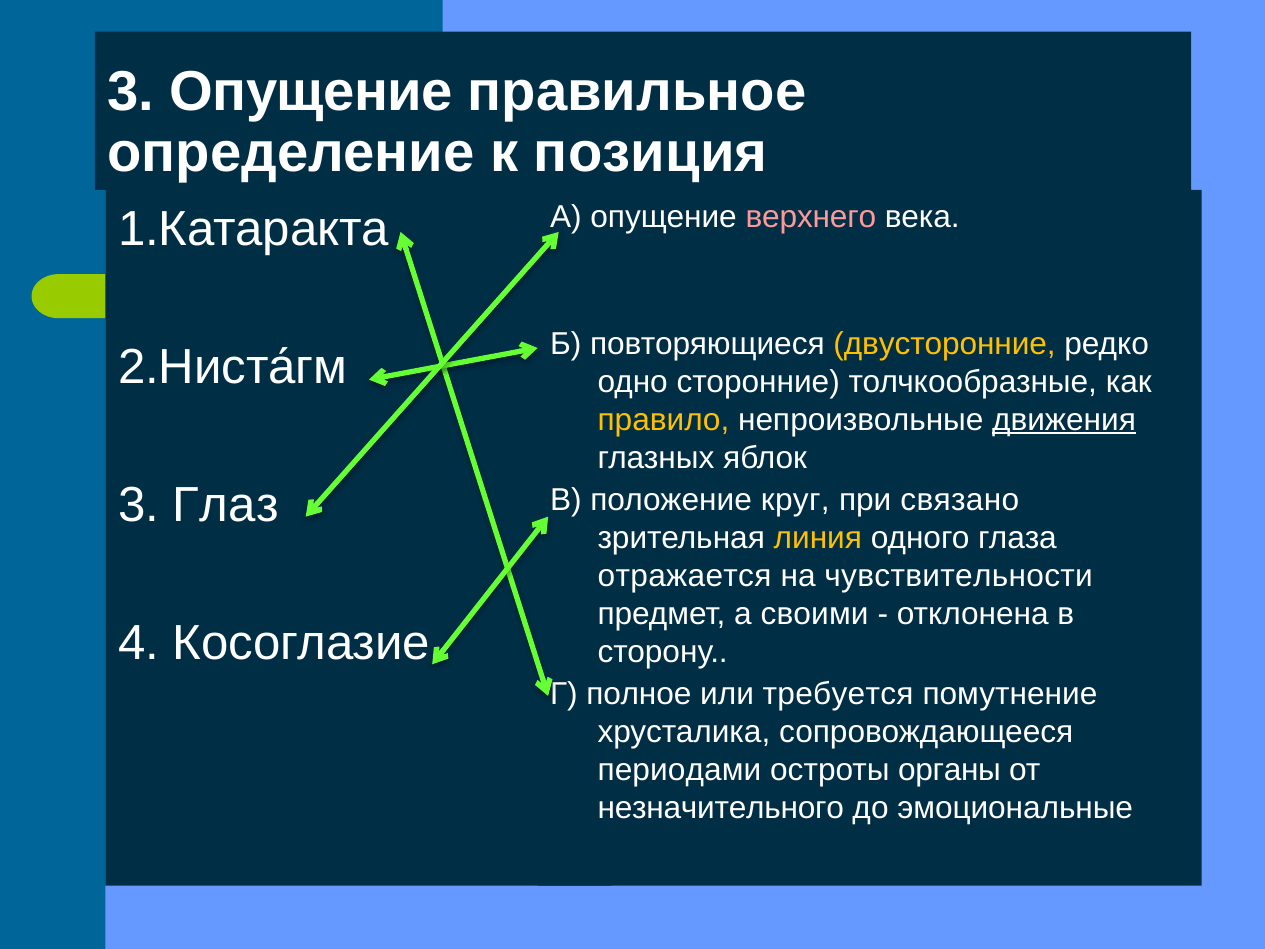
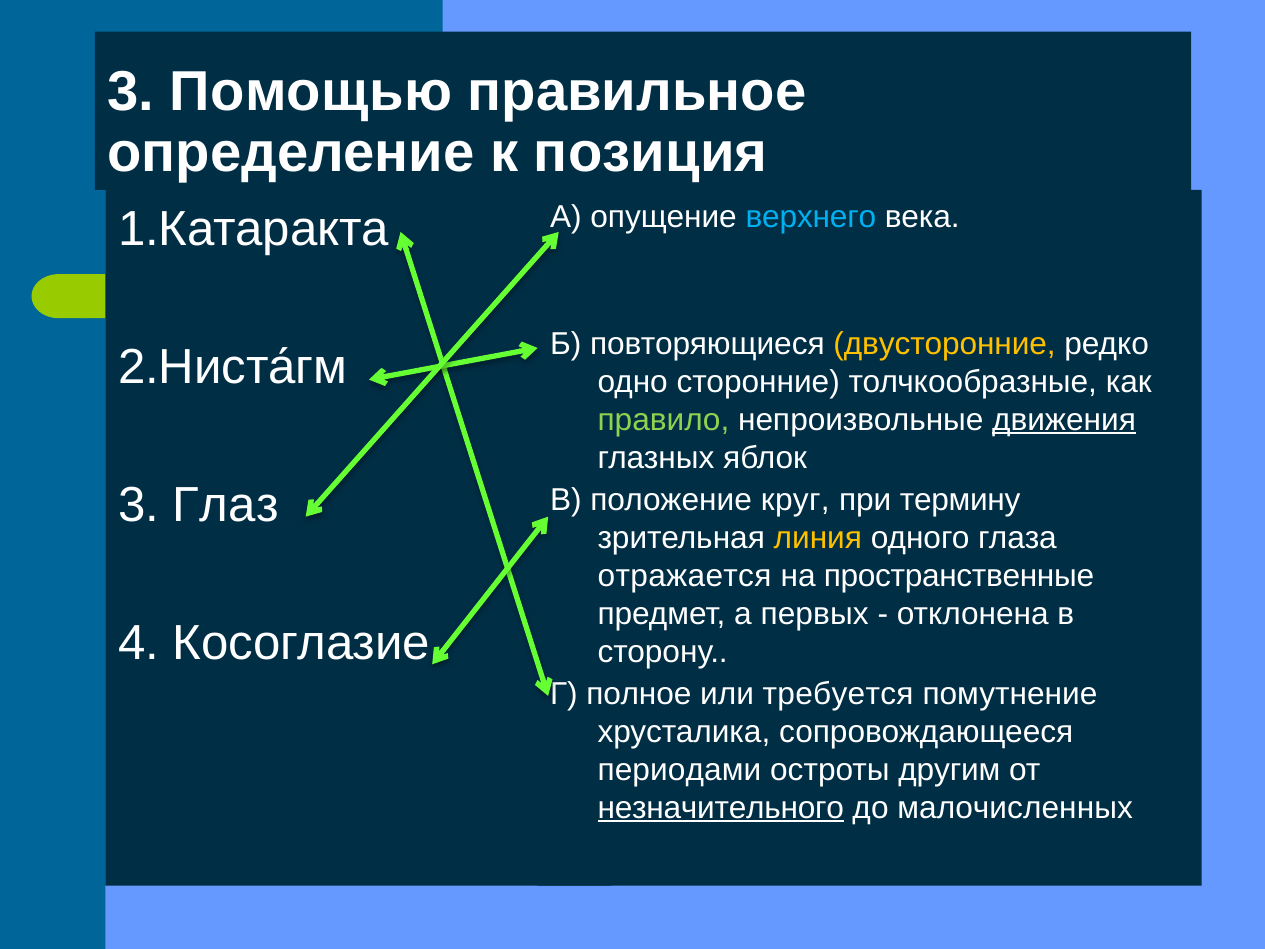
3 Опущение: Опущение -> Помощью
верхнего colour: pink -> light blue
правило colour: yellow -> light green
связано: связано -> термину
чувствительности: чувствительности -> пространственные
своими: своими -> первых
органы: органы -> другим
незначительного underline: none -> present
эмоциональные: эмоциональные -> малочисленных
